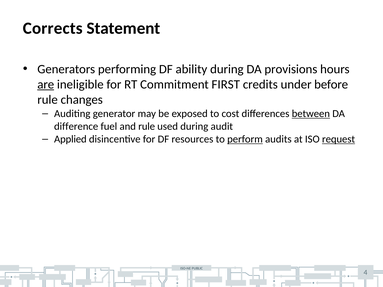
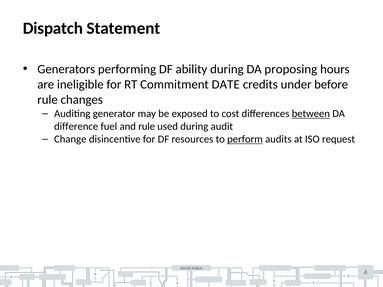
Corrects: Corrects -> Dispatch
provisions: provisions -> proposing
are underline: present -> none
FIRST: FIRST -> DATE
Applied: Applied -> Change
request underline: present -> none
